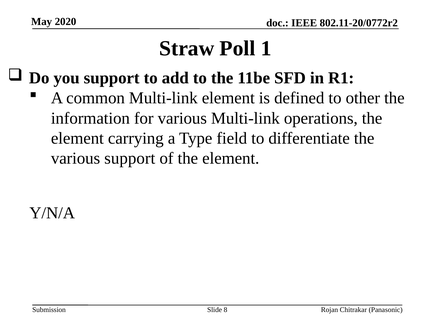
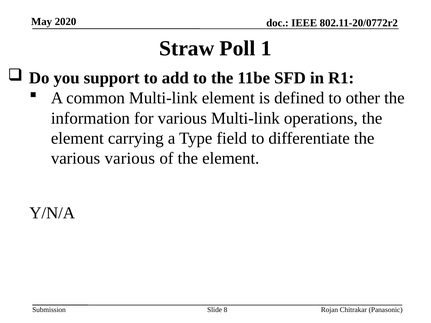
various support: support -> various
